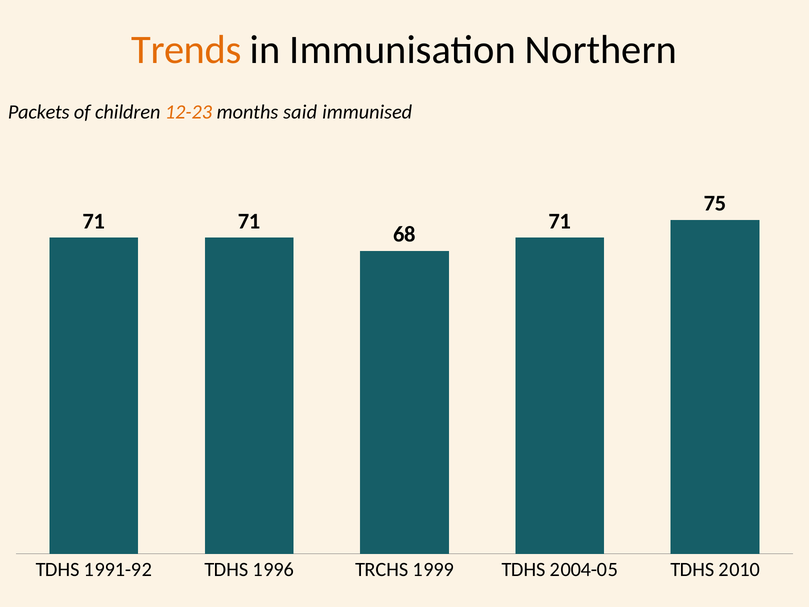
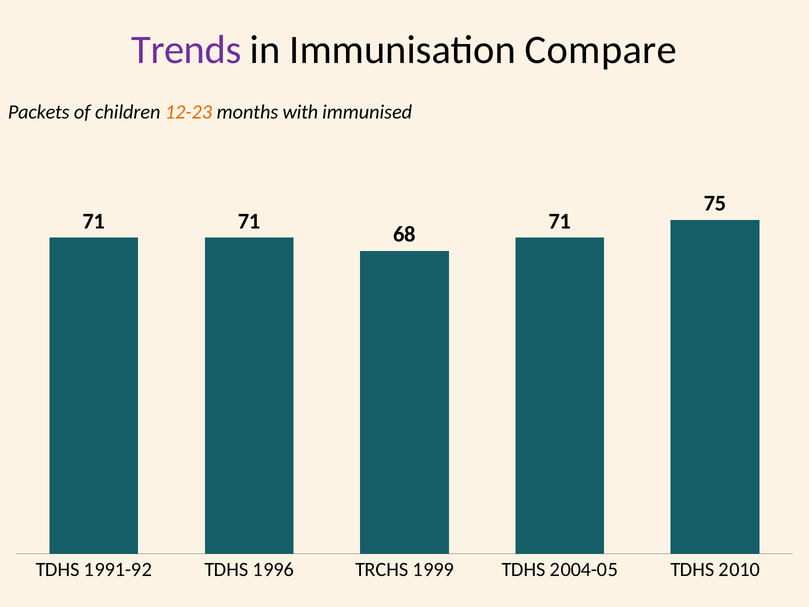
Trends colour: orange -> purple
Northern: Northern -> Compare
said: said -> with
